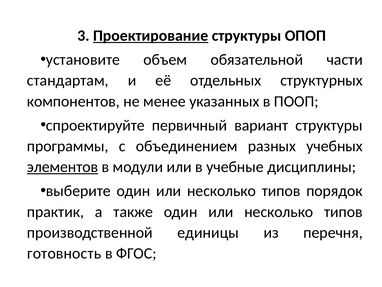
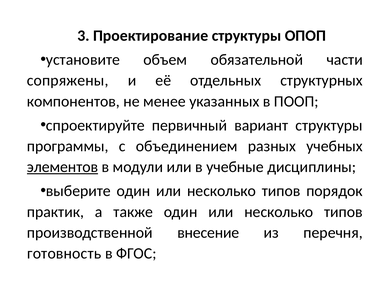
Проектирование underline: present -> none
стандартам: стандартам -> сопряжены
единицы: единицы -> внесение
